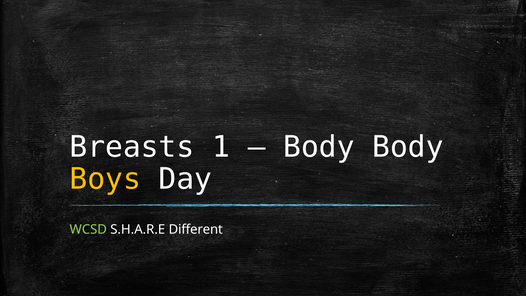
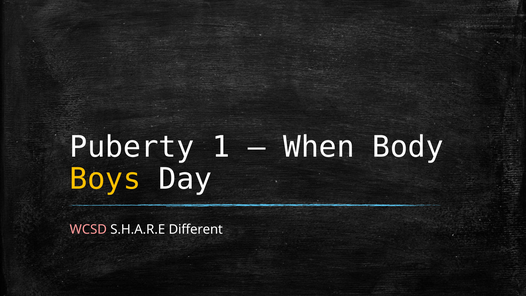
Breasts: Breasts -> Puberty
Body at (319, 147): Body -> When
WCSD colour: light green -> pink
